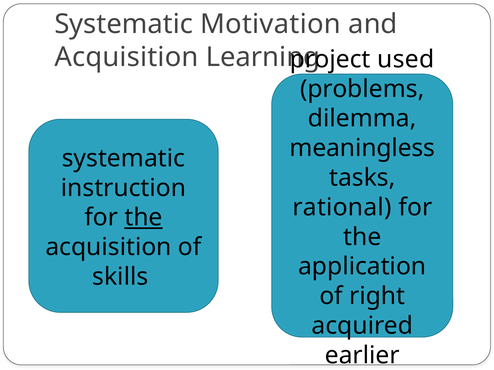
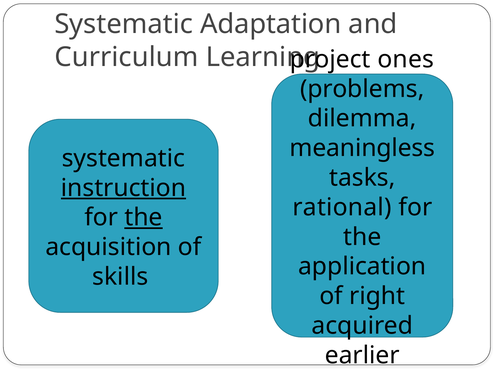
Motivation: Motivation -> Adaptation
Acquisition at (126, 57): Acquisition -> Curriculum
used: used -> ones
instruction underline: none -> present
